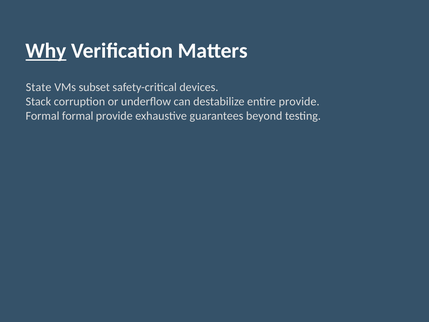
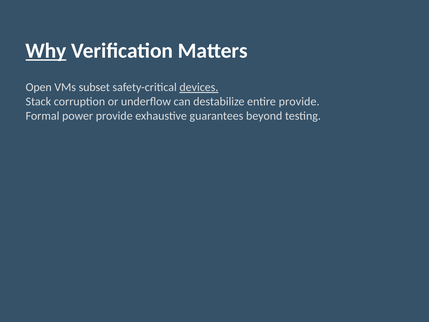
State: State -> Open
devices underline: none -> present
Formal formal: formal -> power
